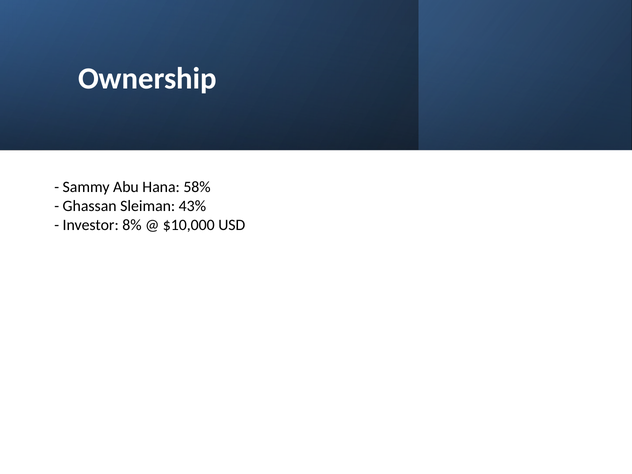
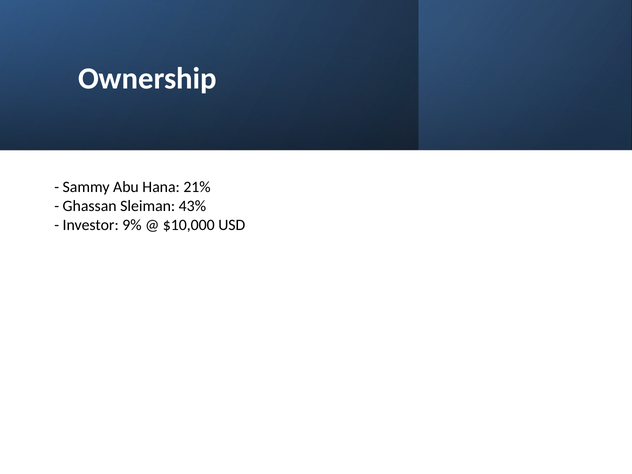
58%: 58% -> 21%
8%: 8% -> 9%
